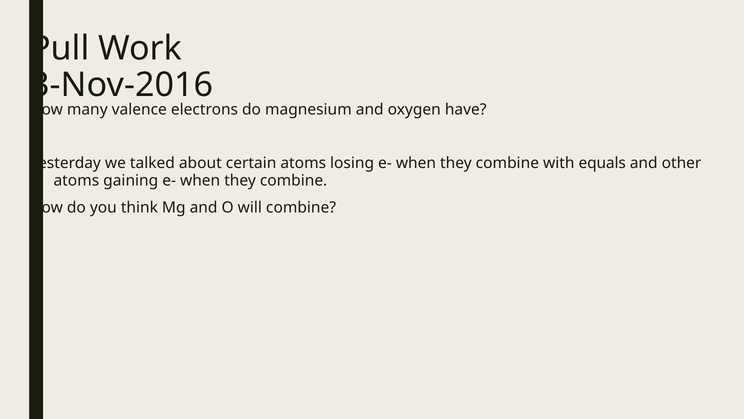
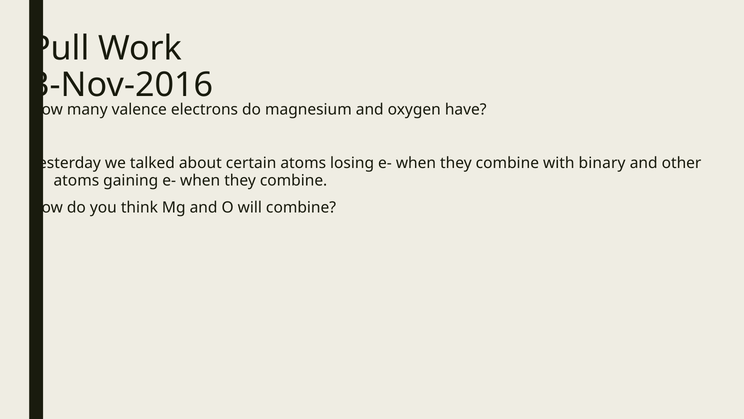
equals: equals -> binary
